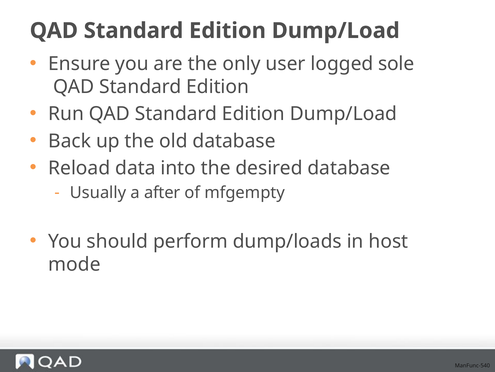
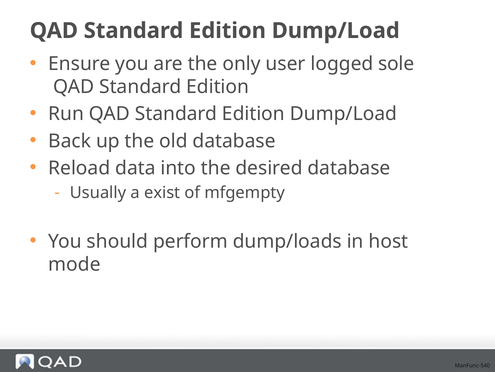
after: after -> exist
